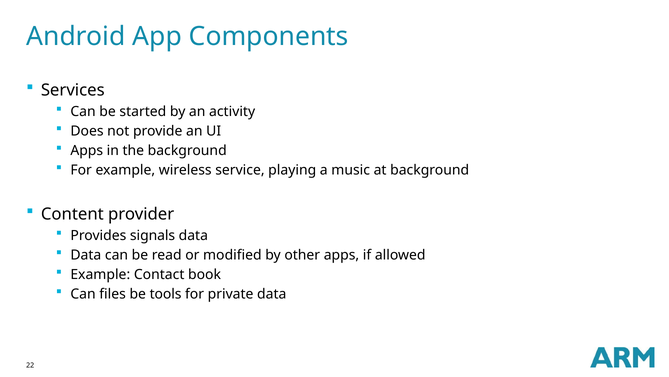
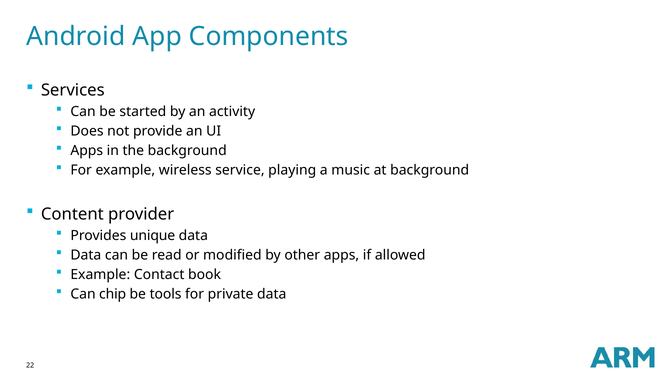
signals: signals -> unique
files: files -> chip
